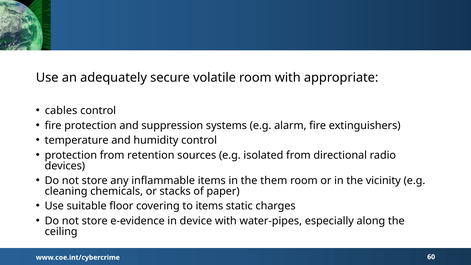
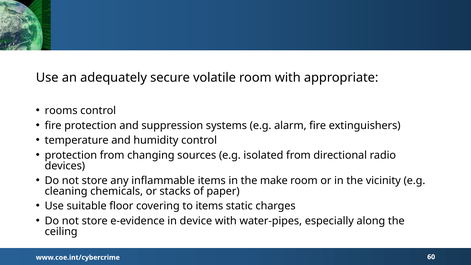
cables: cables -> rooms
retention: retention -> changing
them: them -> make
